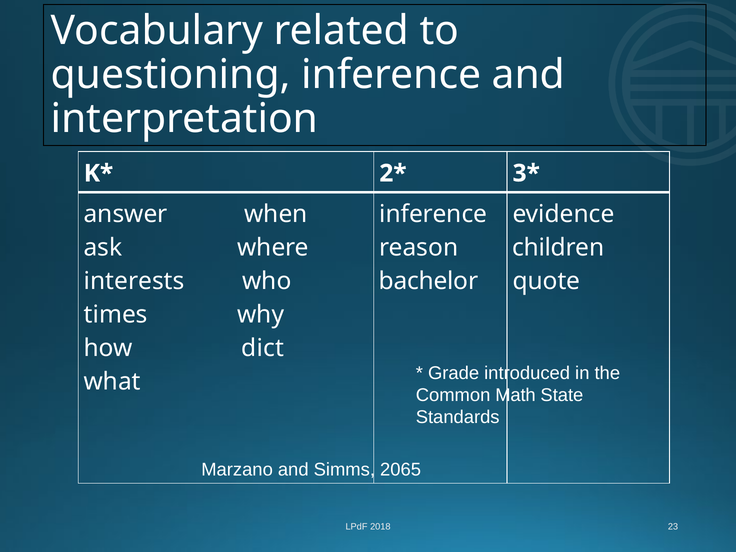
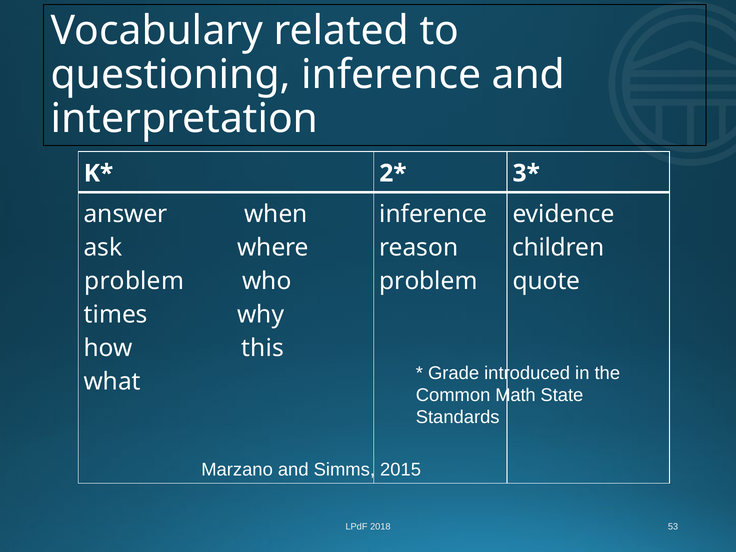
interests at (134, 281): interests -> problem
bachelor at (429, 281): bachelor -> problem
dict: dict -> this
2065: 2065 -> 2015
23: 23 -> 53
